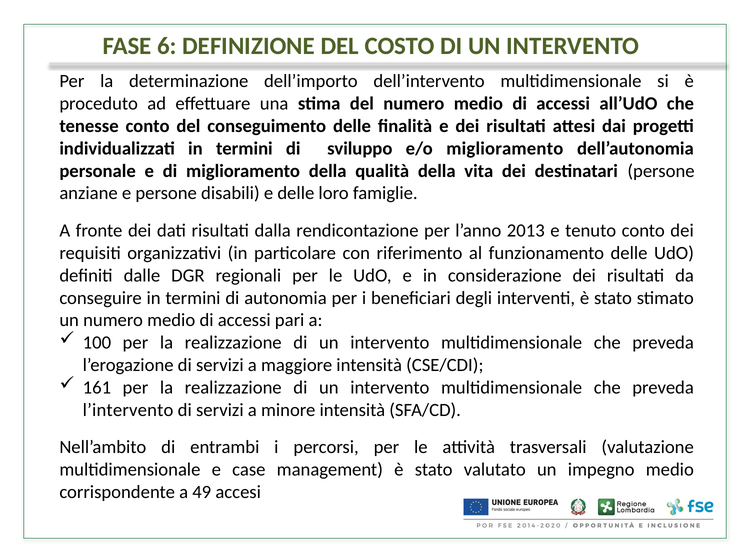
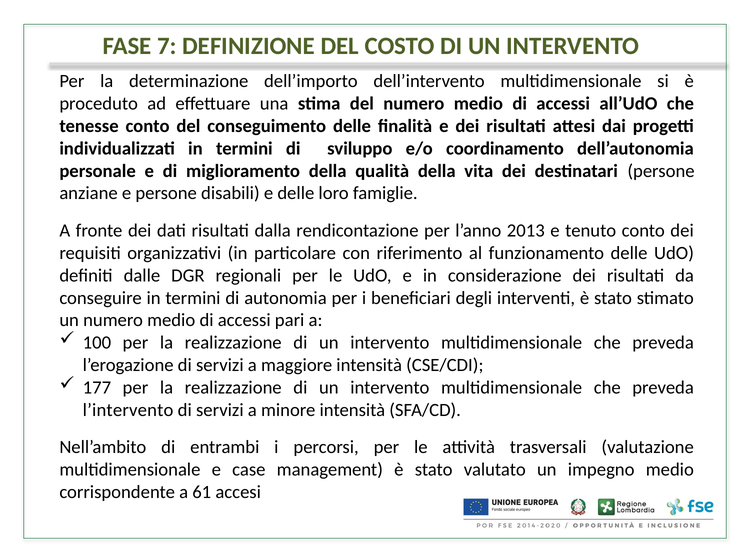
6: 6 -> 7
e/o miglioramento: miglioramento -> coordinamento
161: 161 -> 177
49: 49 -> 61
